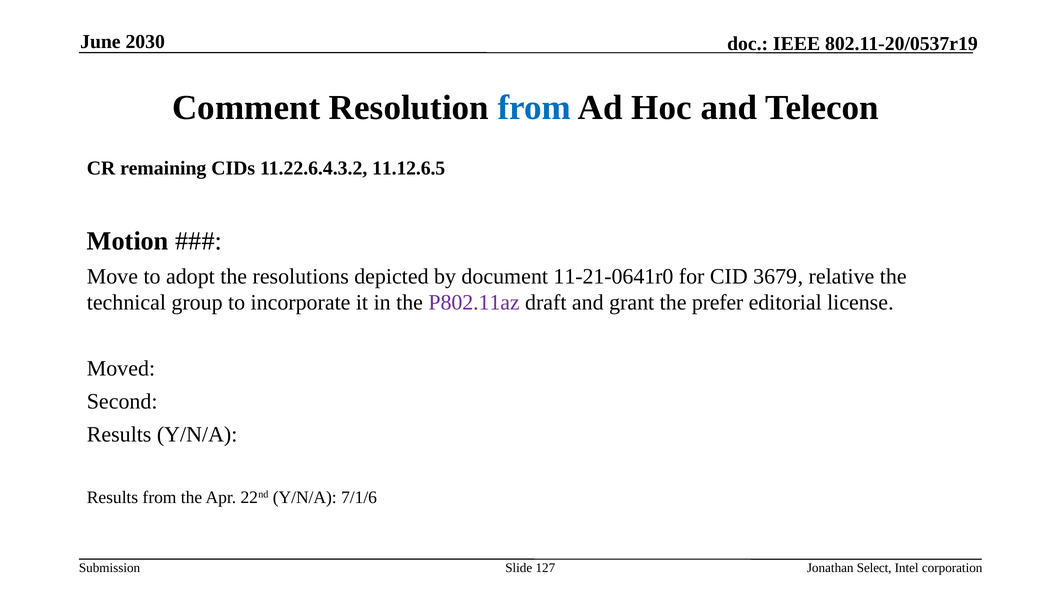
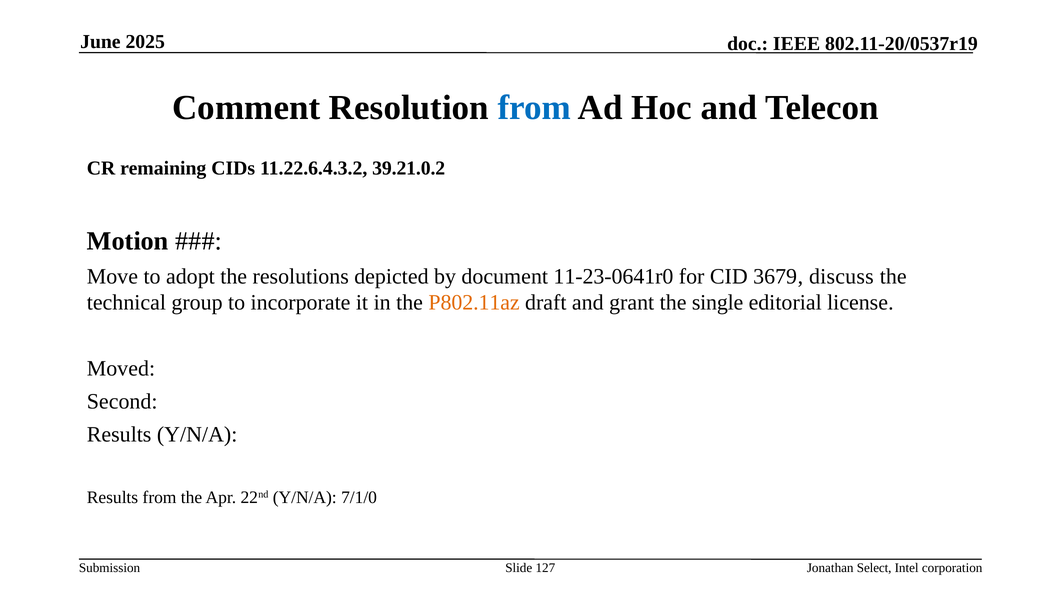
2030: 2030 -> 2025
11.12.6.5: 11.12.6.5 -> 39.21.0.2
11-21-0641r0: 11-21-0641r0 -> 11-23-0641r0
relative: relative -> discuss
P802.11az colour: purple -> orange
prefer: prefer -> single
7/1/6: 7/1/6 -> 7/1/0
